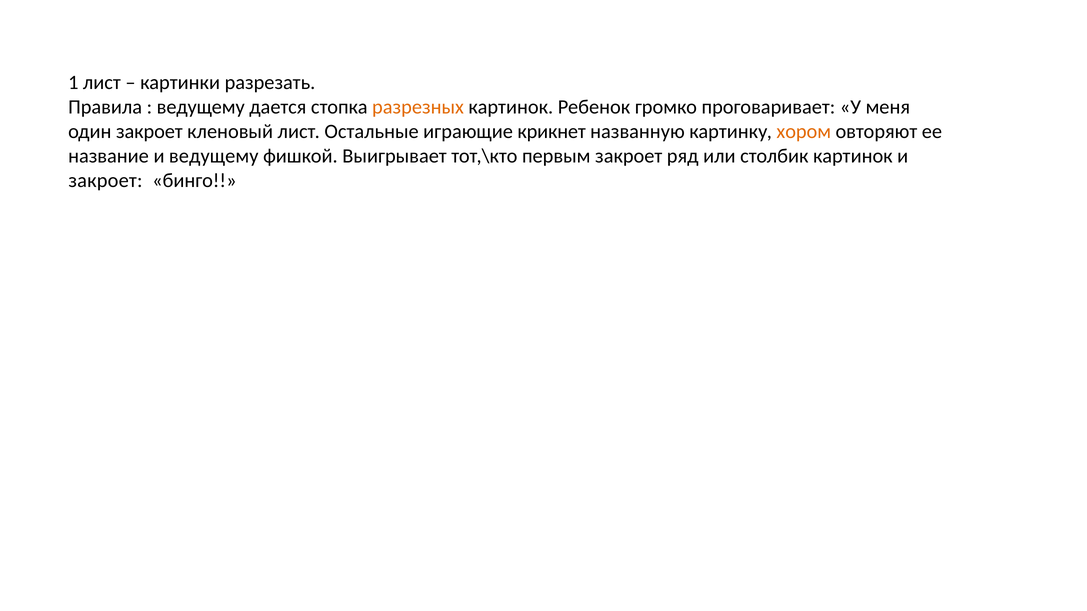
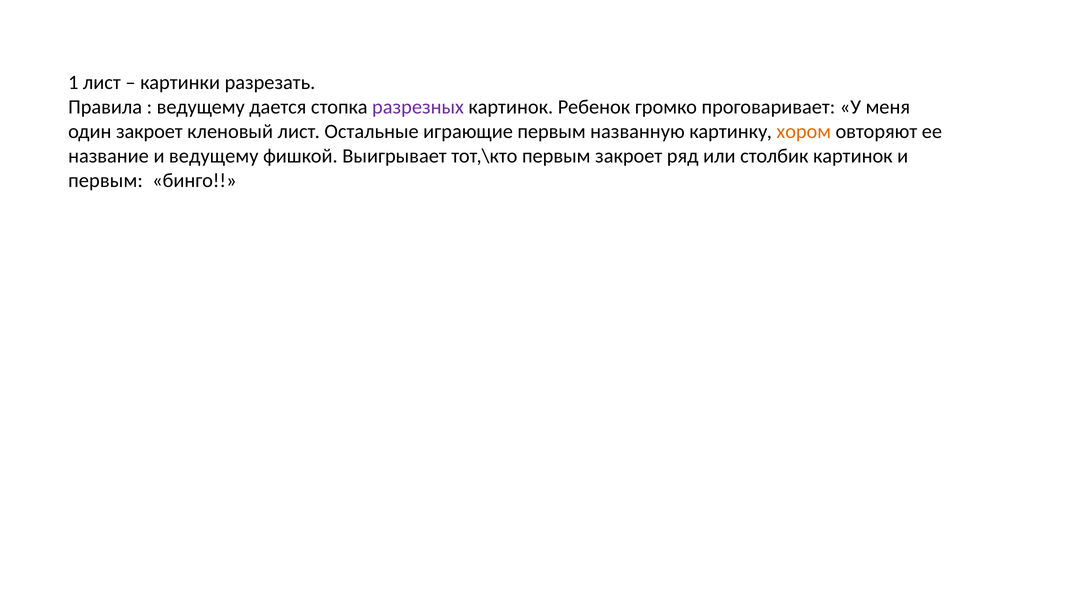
разрезных colour: orange -> purple
играющие крикнет: крикнет -> первым
закроет at (105, 181): закроет -> первым
